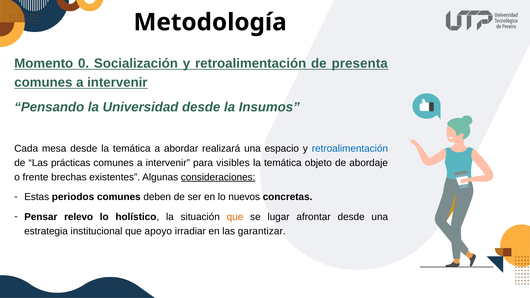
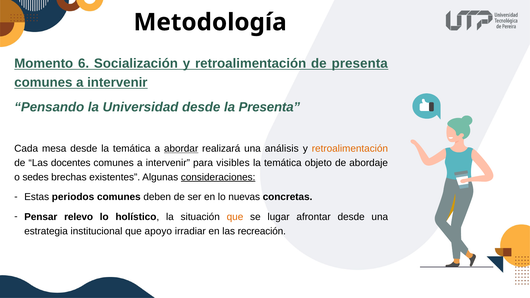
0: 0 -> 6
la Insumos: Insumos -> Presenta
abordar underline: none -> present
espacio: espacio -> análisis
retroalimentación at (350, 149) colour: blue -> orange
prácticas: prácticas -> docentes
frente: frente -> sedes
nuevos: nuevos -> nuevas
garantizar: garantizar -> recreación
